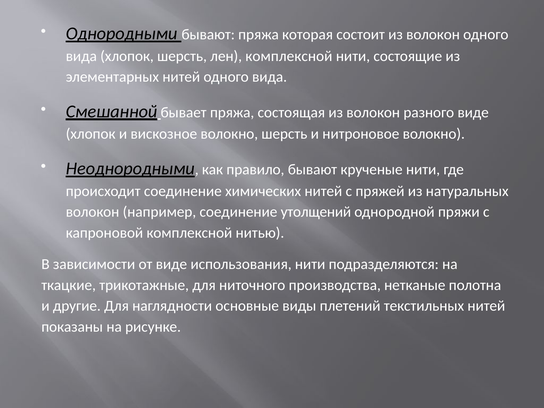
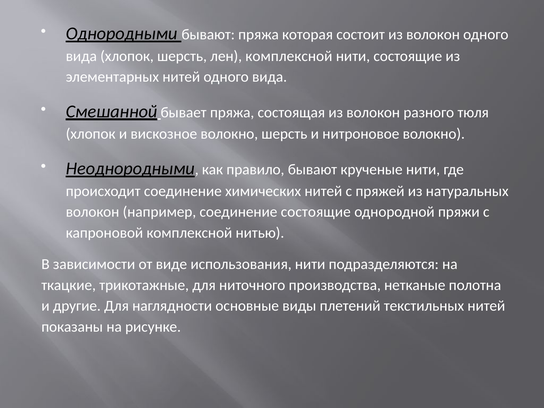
разного виде: виде -> тюля
соединение утолщений: утолщений -> состоящие
